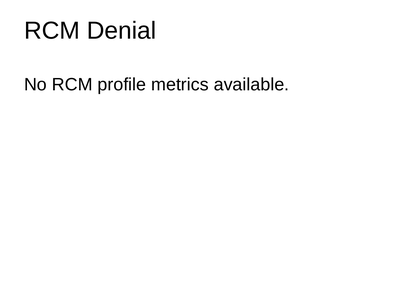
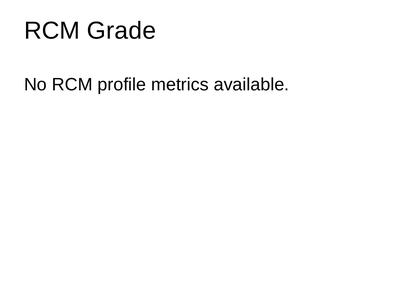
Denial: Denial -> Grade
